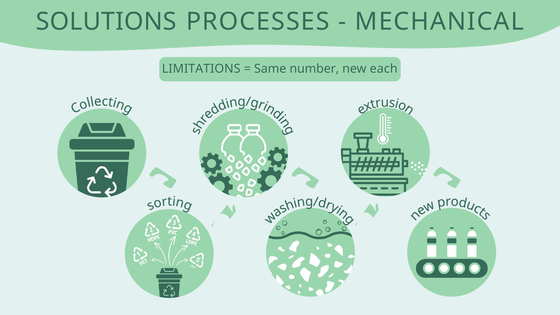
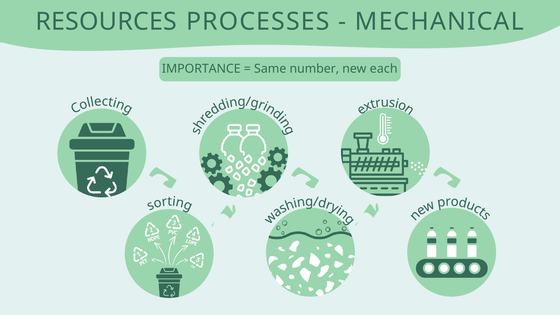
SOLUTIONS: SOLUTIONS -> RESOURCES
LIMITATIONS: LIMITATIONS -> IMPORTANCE
